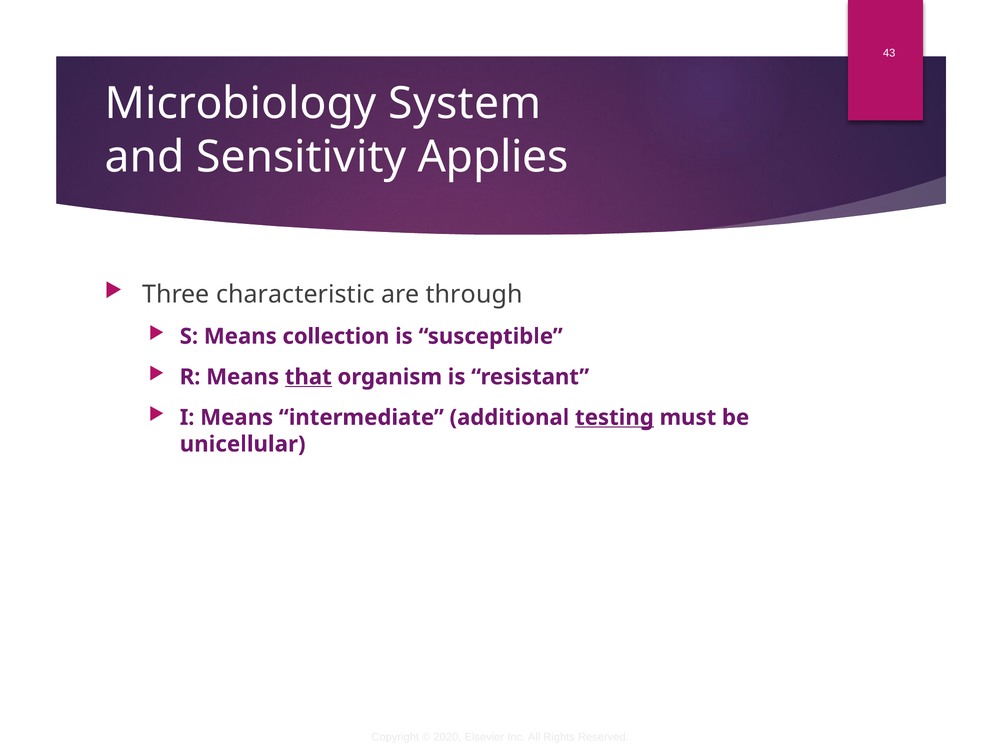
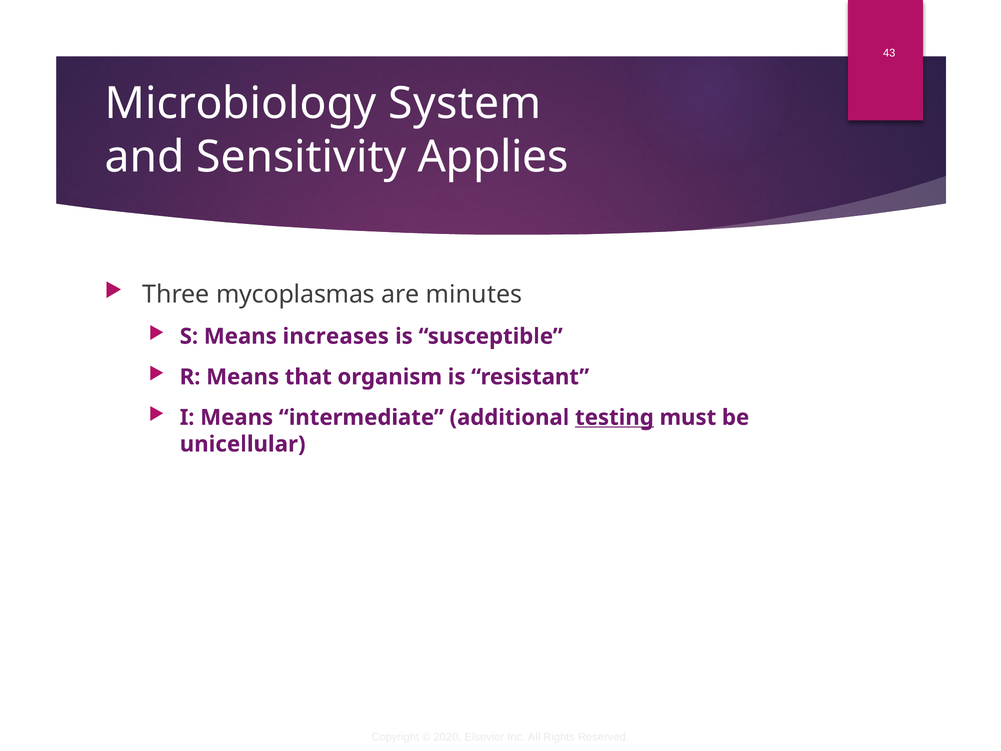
characteristic: characteristic -> mycoplasmas
through: through -> minutes
collection: collection -> increases
that underline: present -> none
